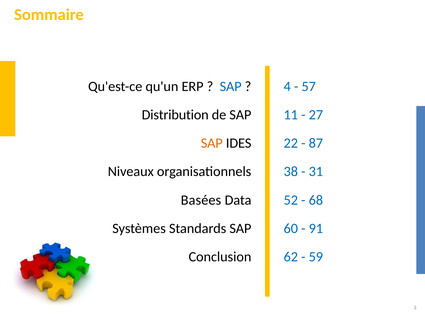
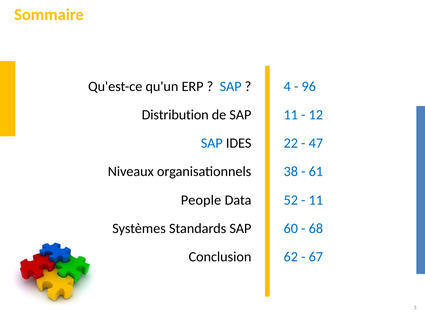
57: 57 -> 96
27: 27 -> 12
SAP at (212, 143) colour: orange -> blue
87: 87 -> 47
31: 31 -> 61
Basées: Basées -> People
68 at (316, 200): 68 -> 11
91: 91 -> 68
59: 59 -> 67
